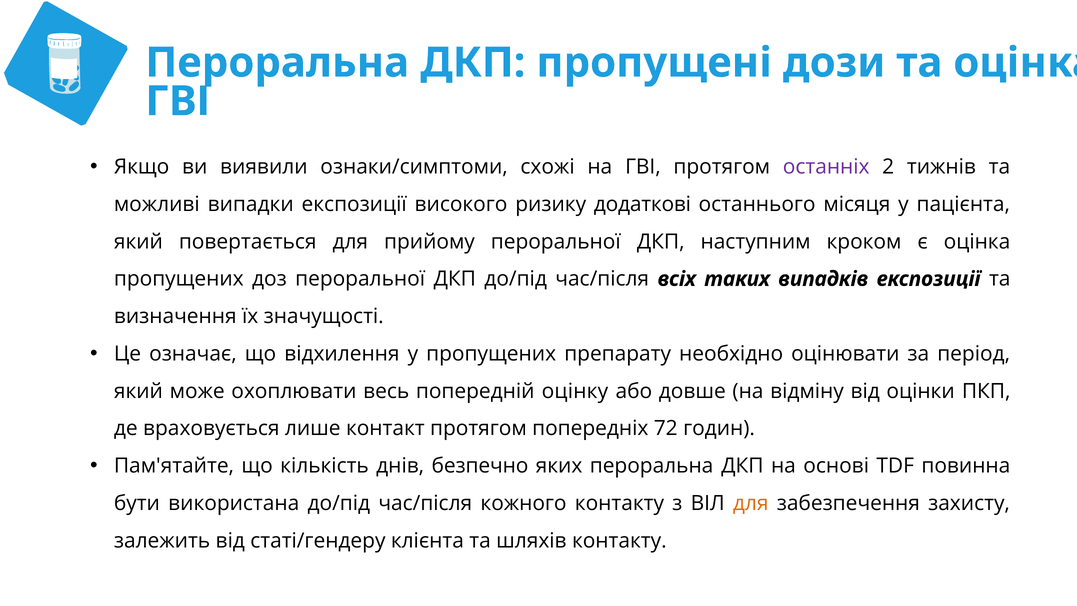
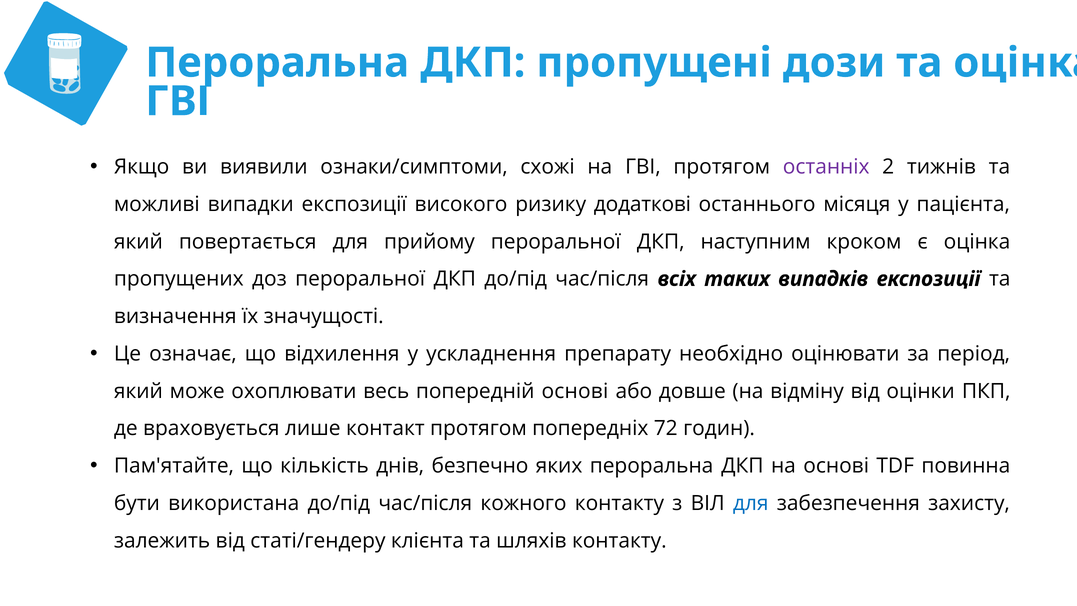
у пропущених: пропущених -> ускладнення
попередній оцінку: оцінку -> основі
для at (751, 503) colour: orange -> blue
